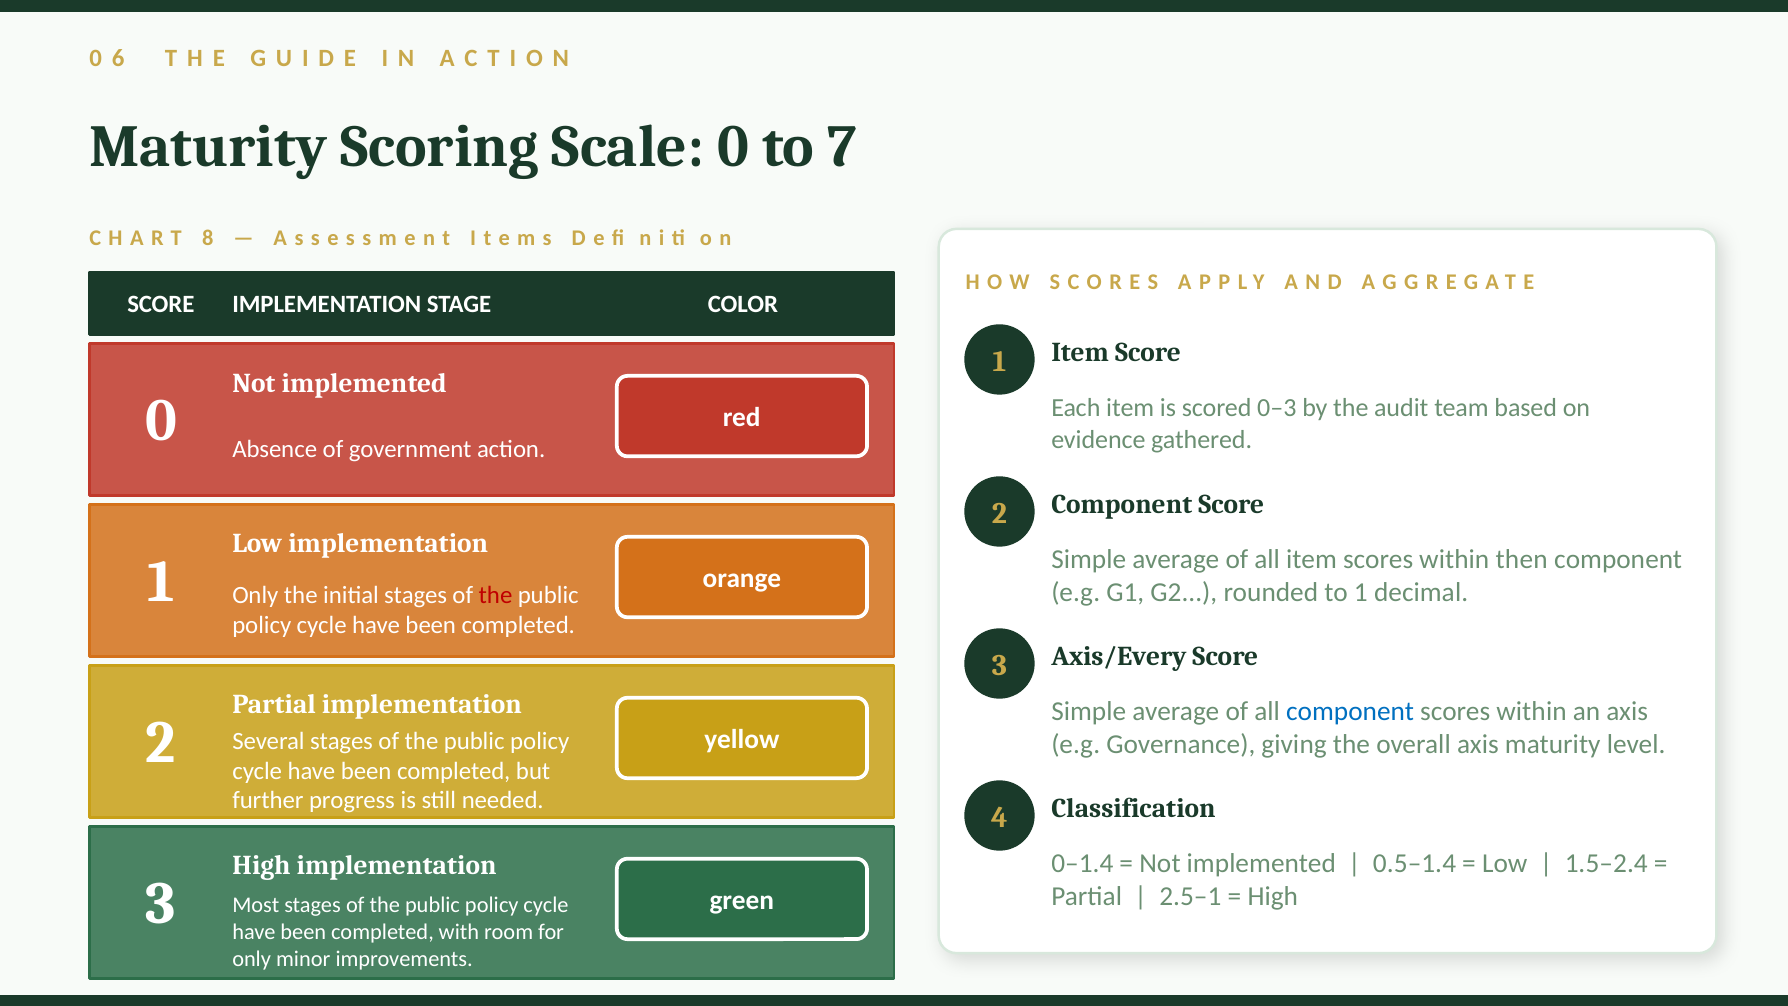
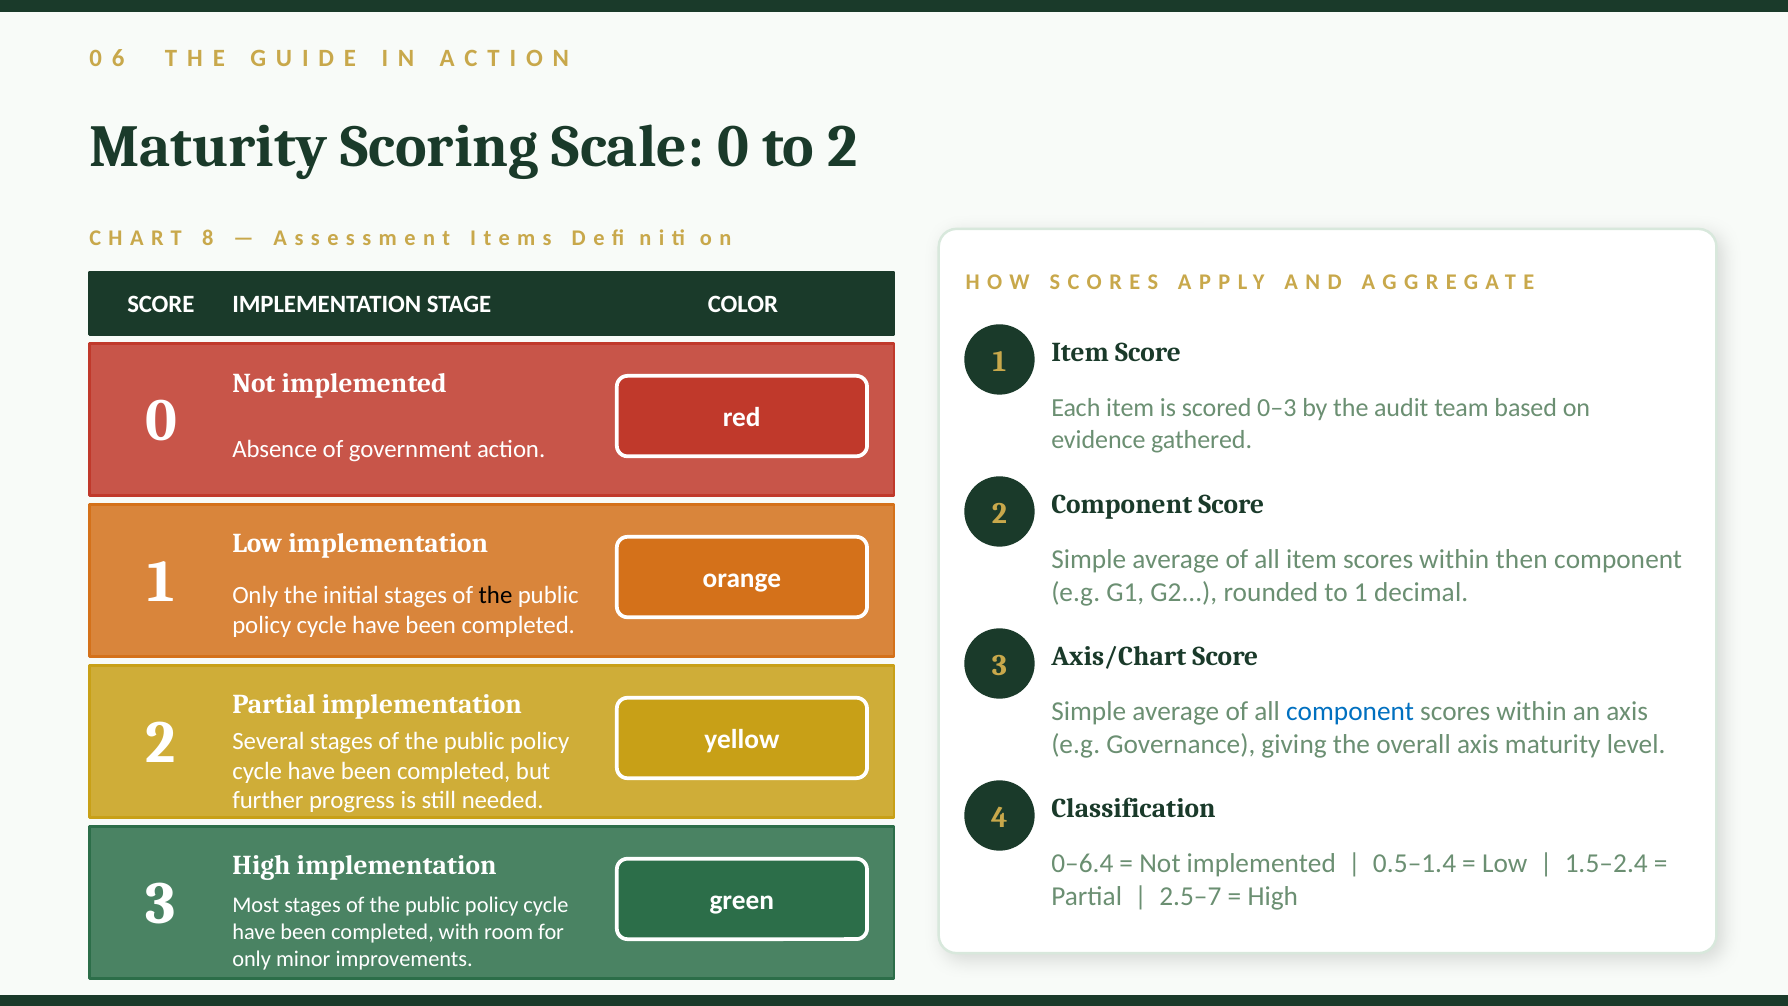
to 7: 7 -> 2
the at (496, 595) colour: red -> black
Axis/Every: Axis/Every -> Axis/Chart
0–1.4: 0–1.4 -> 0–6.4
2.5–1: 2.5–1 -> 2.5–7
